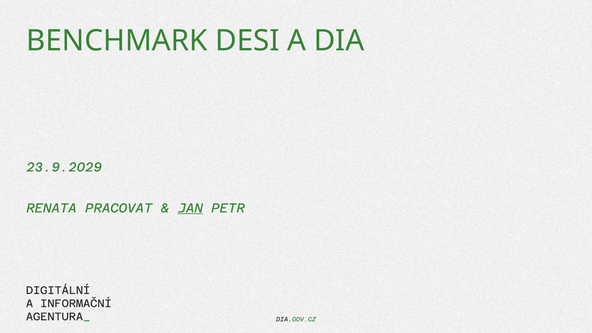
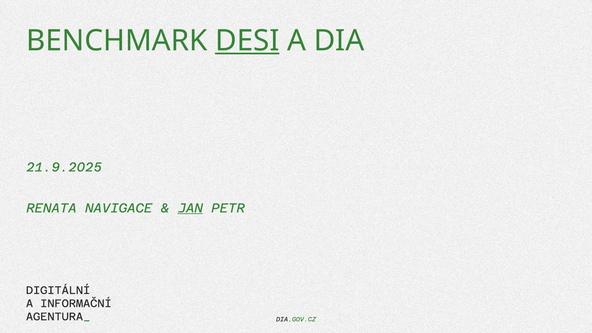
DESI underline: none -> present
23.9.2029: 23.9.2029 -> 21.9.2025
PRACOVAT: PRACOVAT -> NAVIGACE
